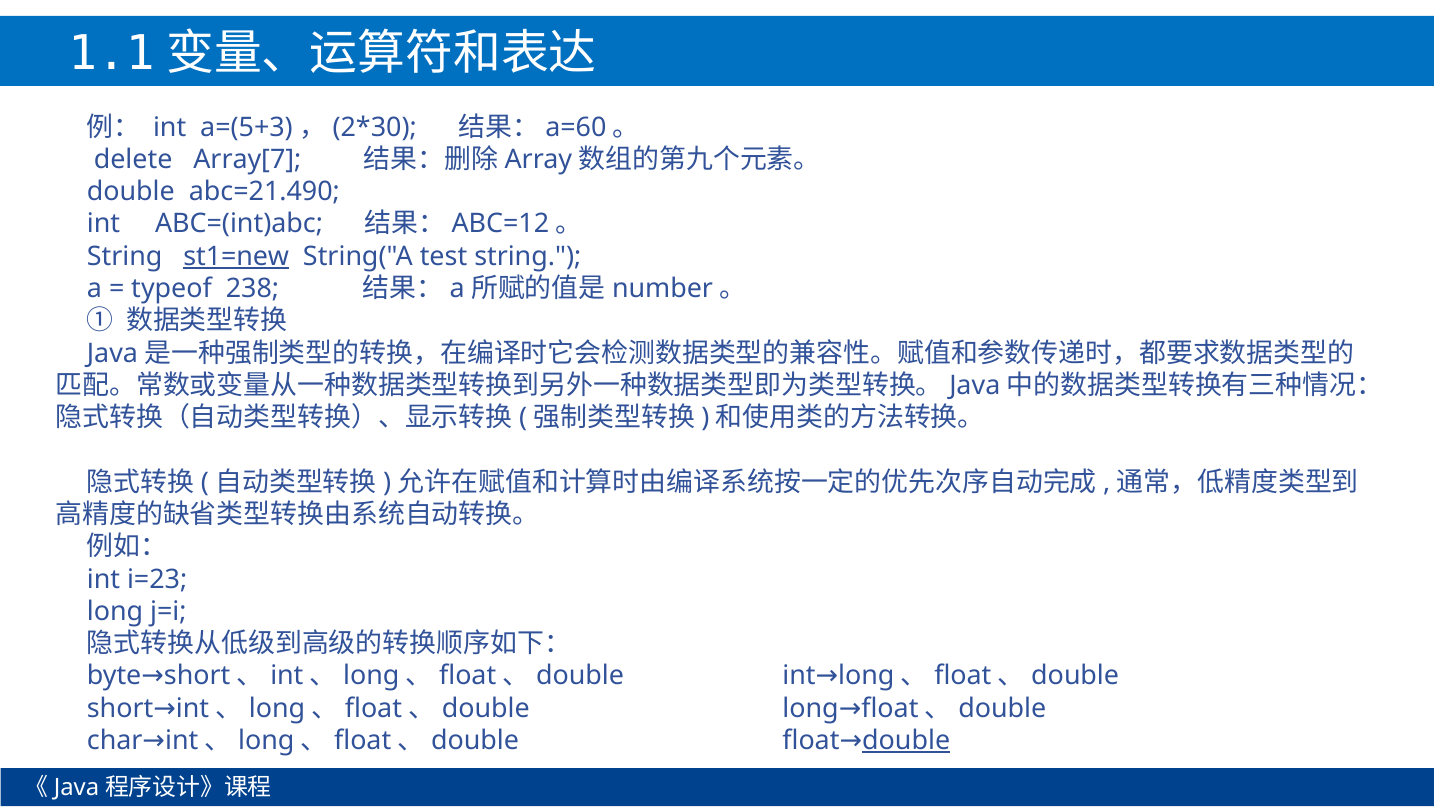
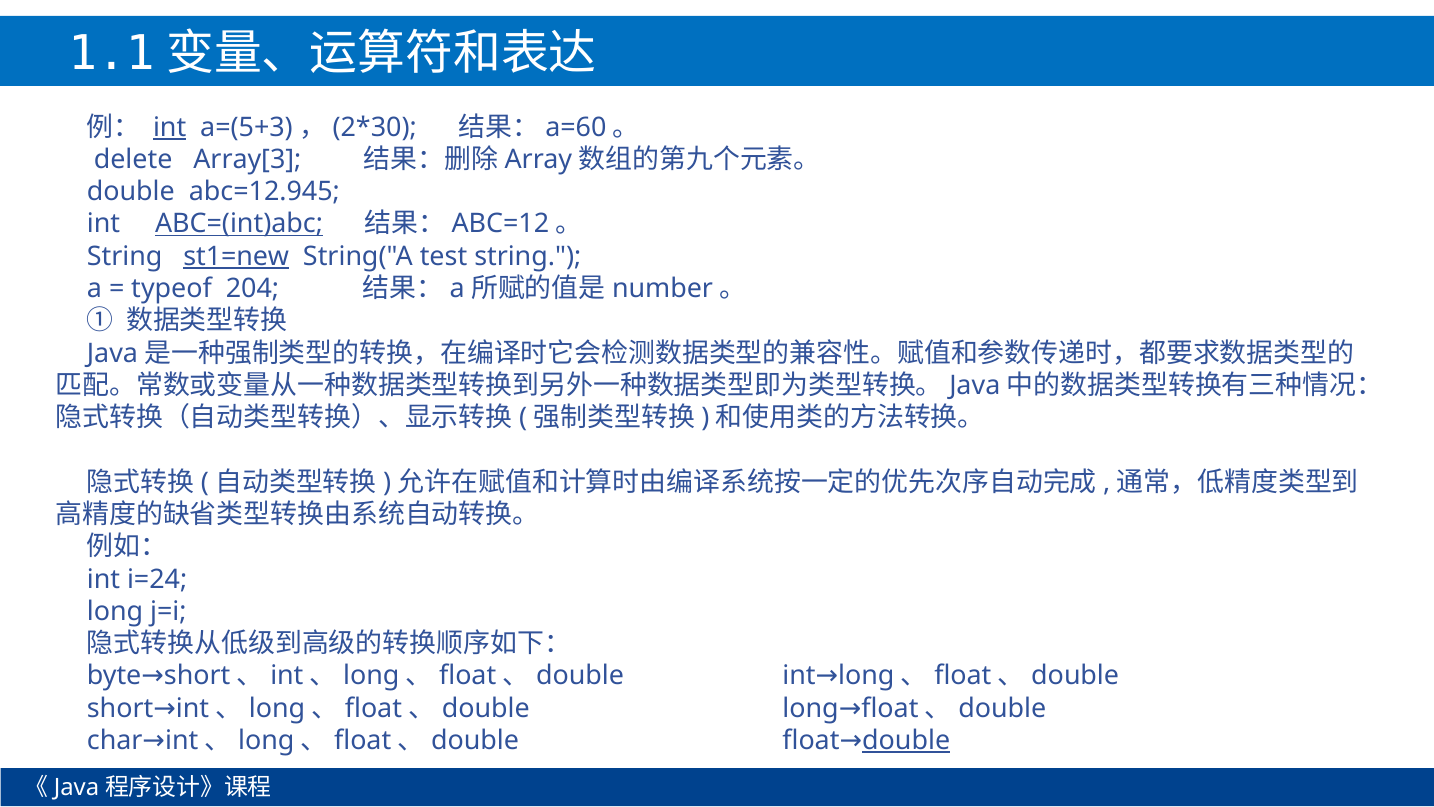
int at (170, 127) underline: none -> present
Array[7: Array[7 -> Array[3
abc=21.490: abc=21.490 -> abc=12.945
ABC=(int)abc underline: none -> present
238: 238 -> 204
i=23: i=23 -> i=24
